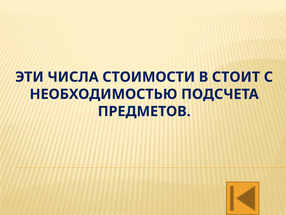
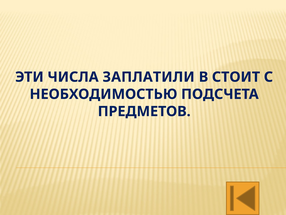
СТОИМОСТИ: СТОИМОСТИ -> ЗАПЛАТИЛИ
